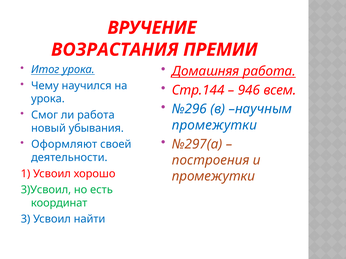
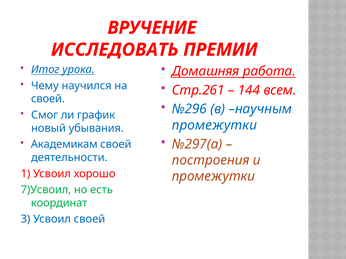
ВОЗРАСТАНИЯ: ВОЗРАСТАНИЯ -> ИССЛЕДОВАТЬ
Стр.144: Стр.144 -> Стр.261
946: 946 -> 144
урока at (48, 99): урока -> своей
ли работа: работа -> график
Оформляют: Оформляют -> Академикам
3)Усвоил: 3)Усвоил -> 7)Усвоил
Усвоил найти: найти -> своей
